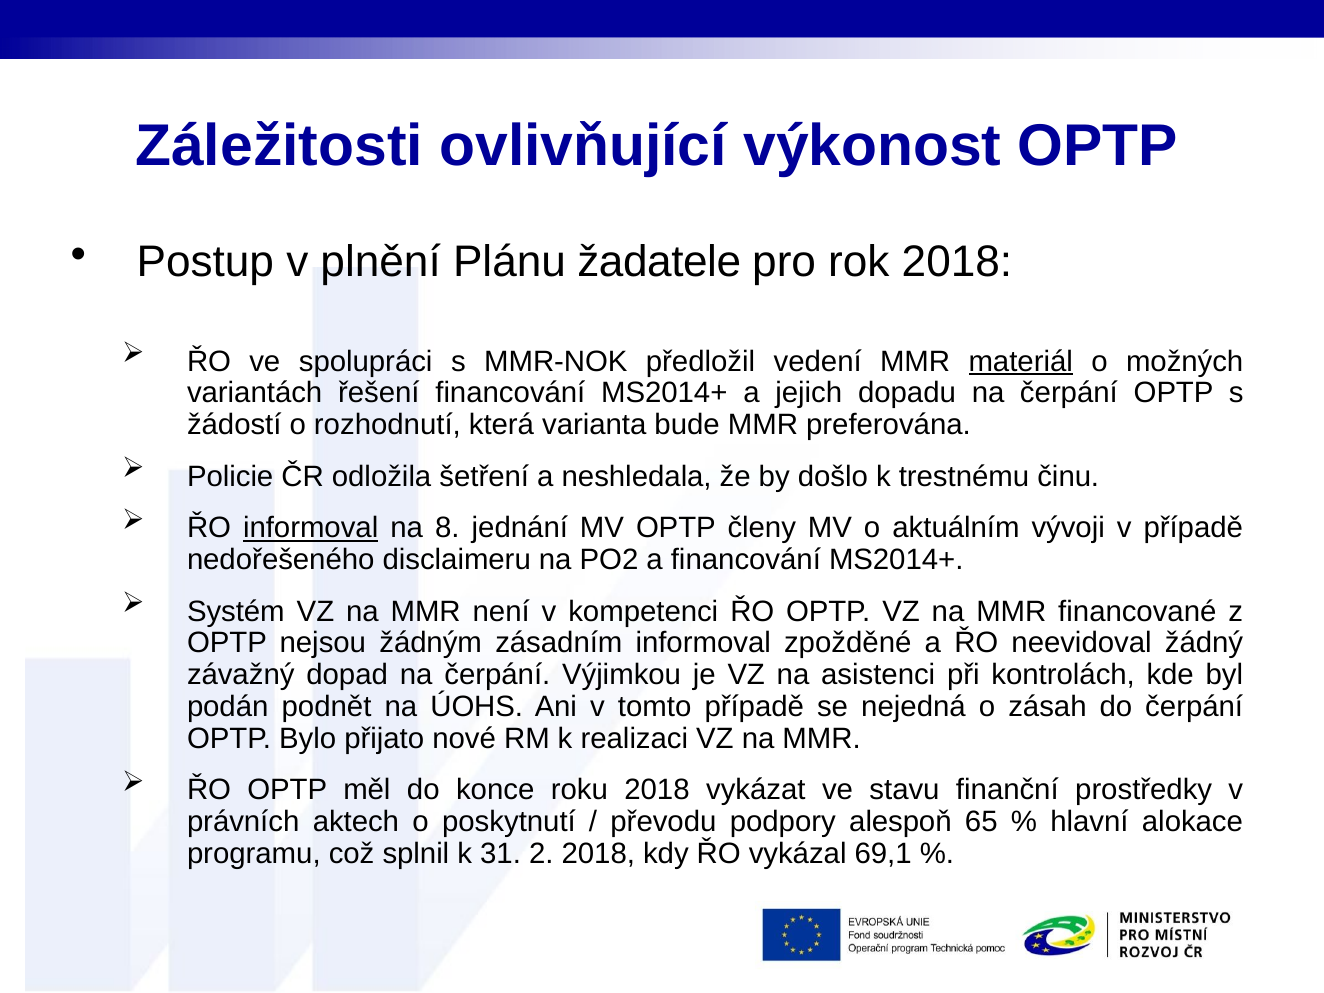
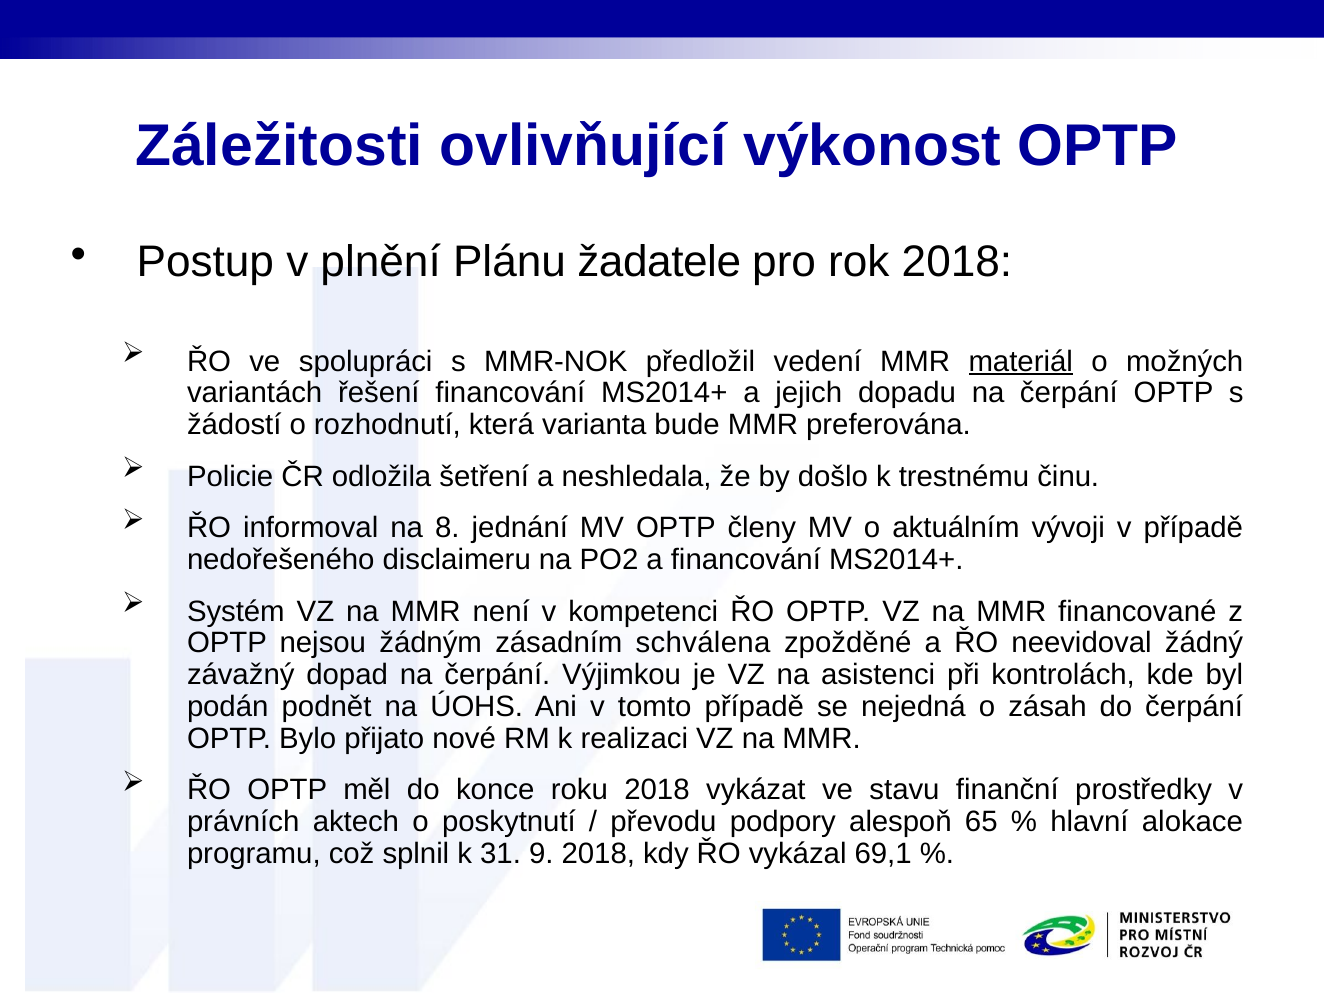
informoval at (311, 528) underline: present -> none
zásadním informoval: informoval -> schválena
2: 2 -> 9
